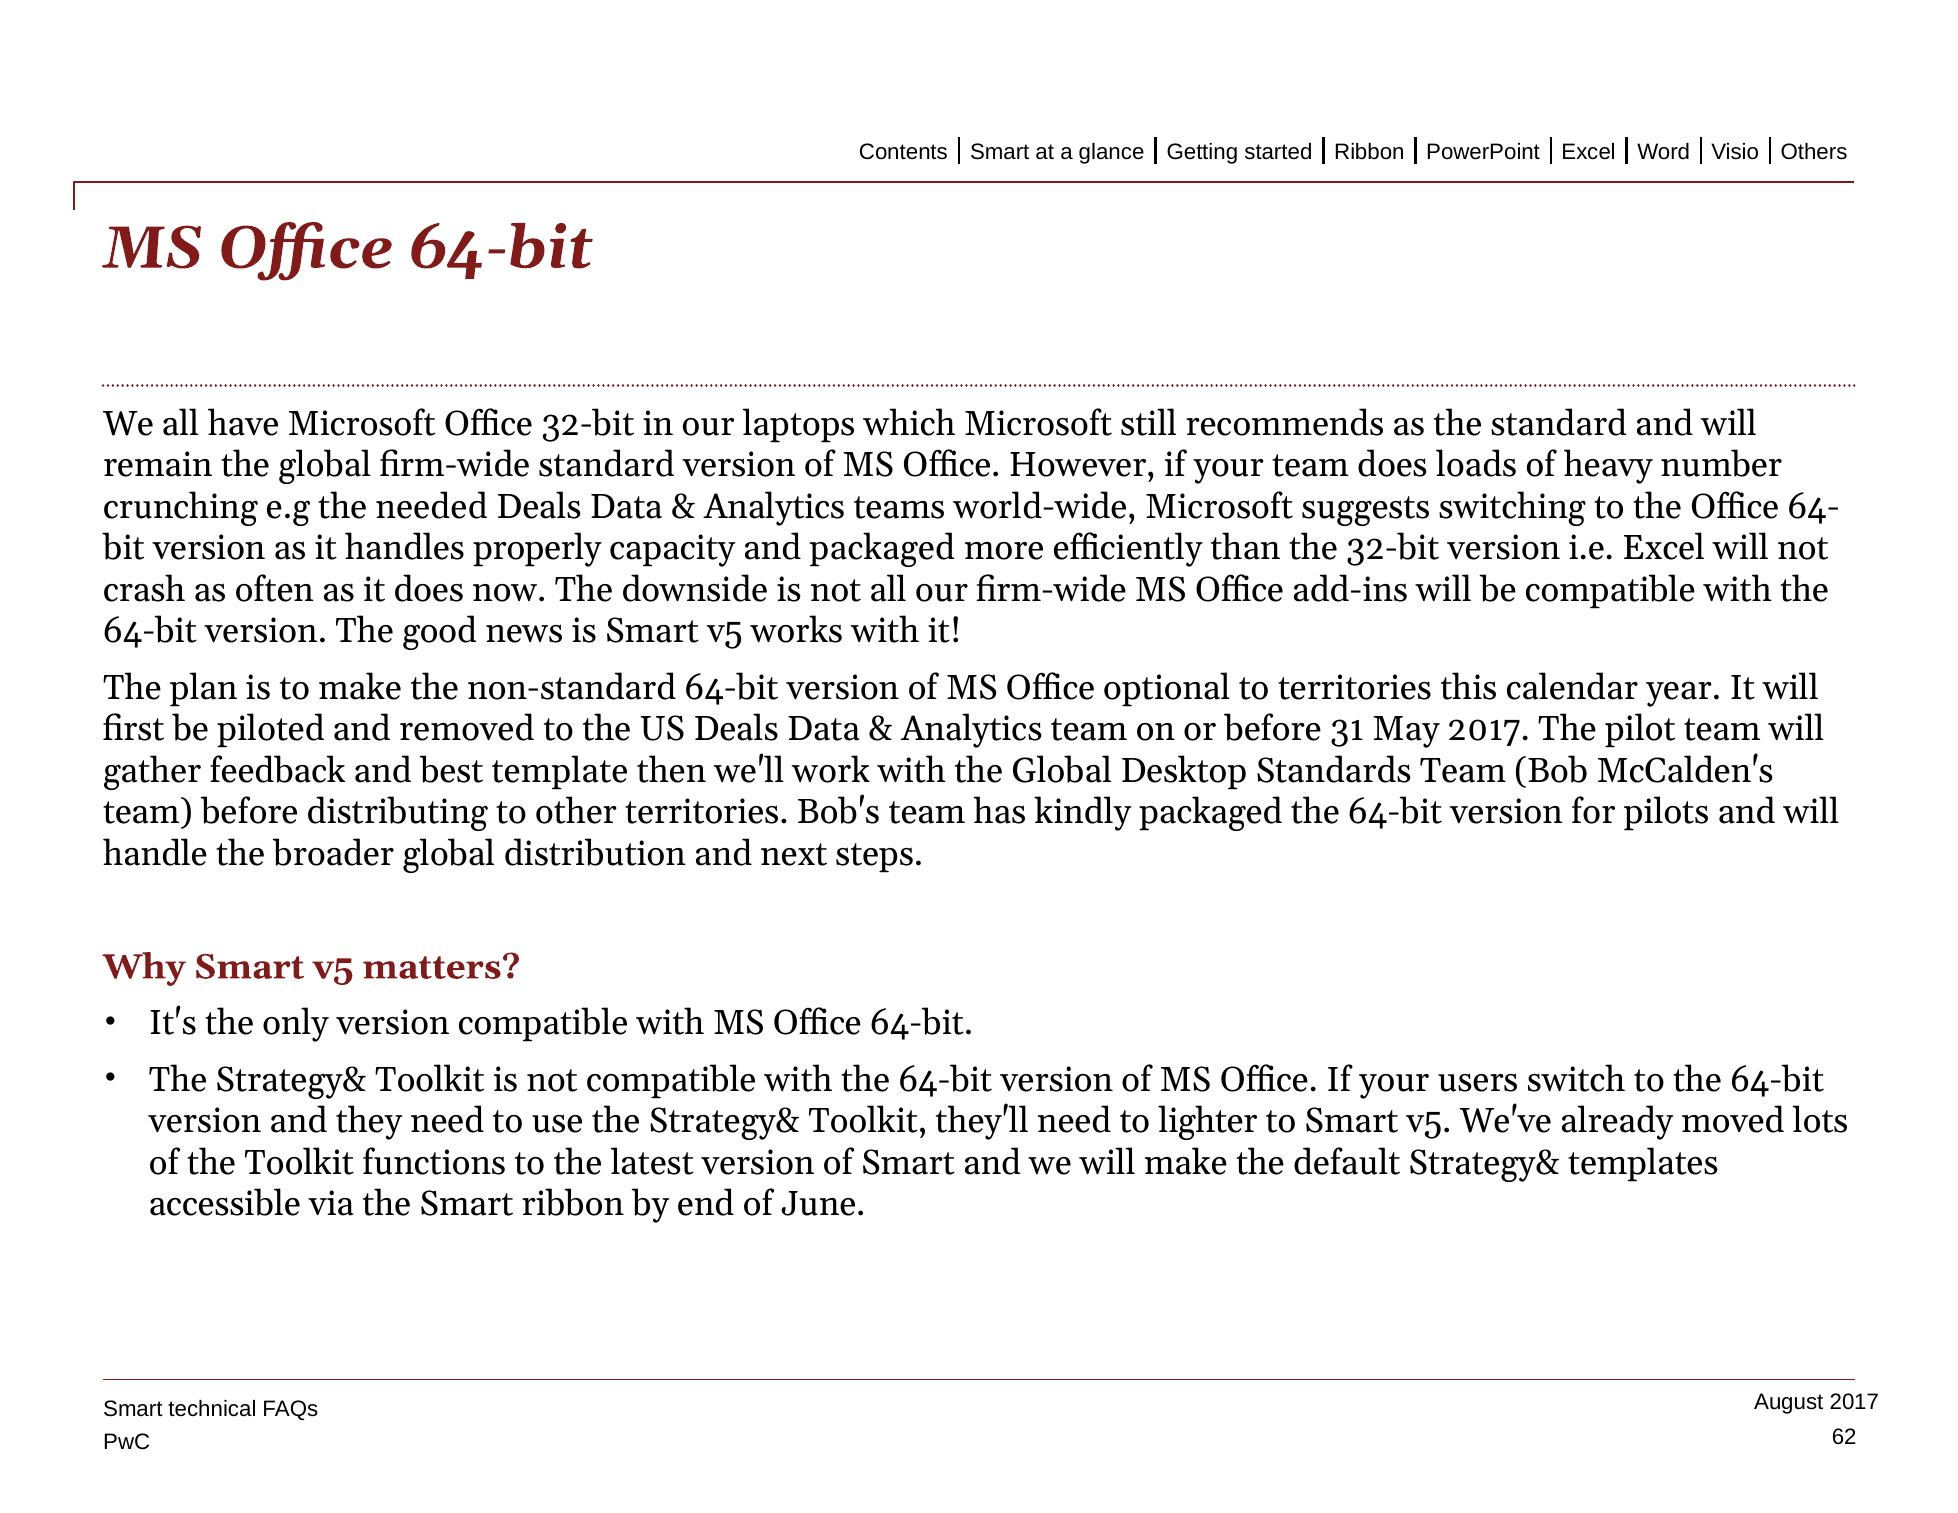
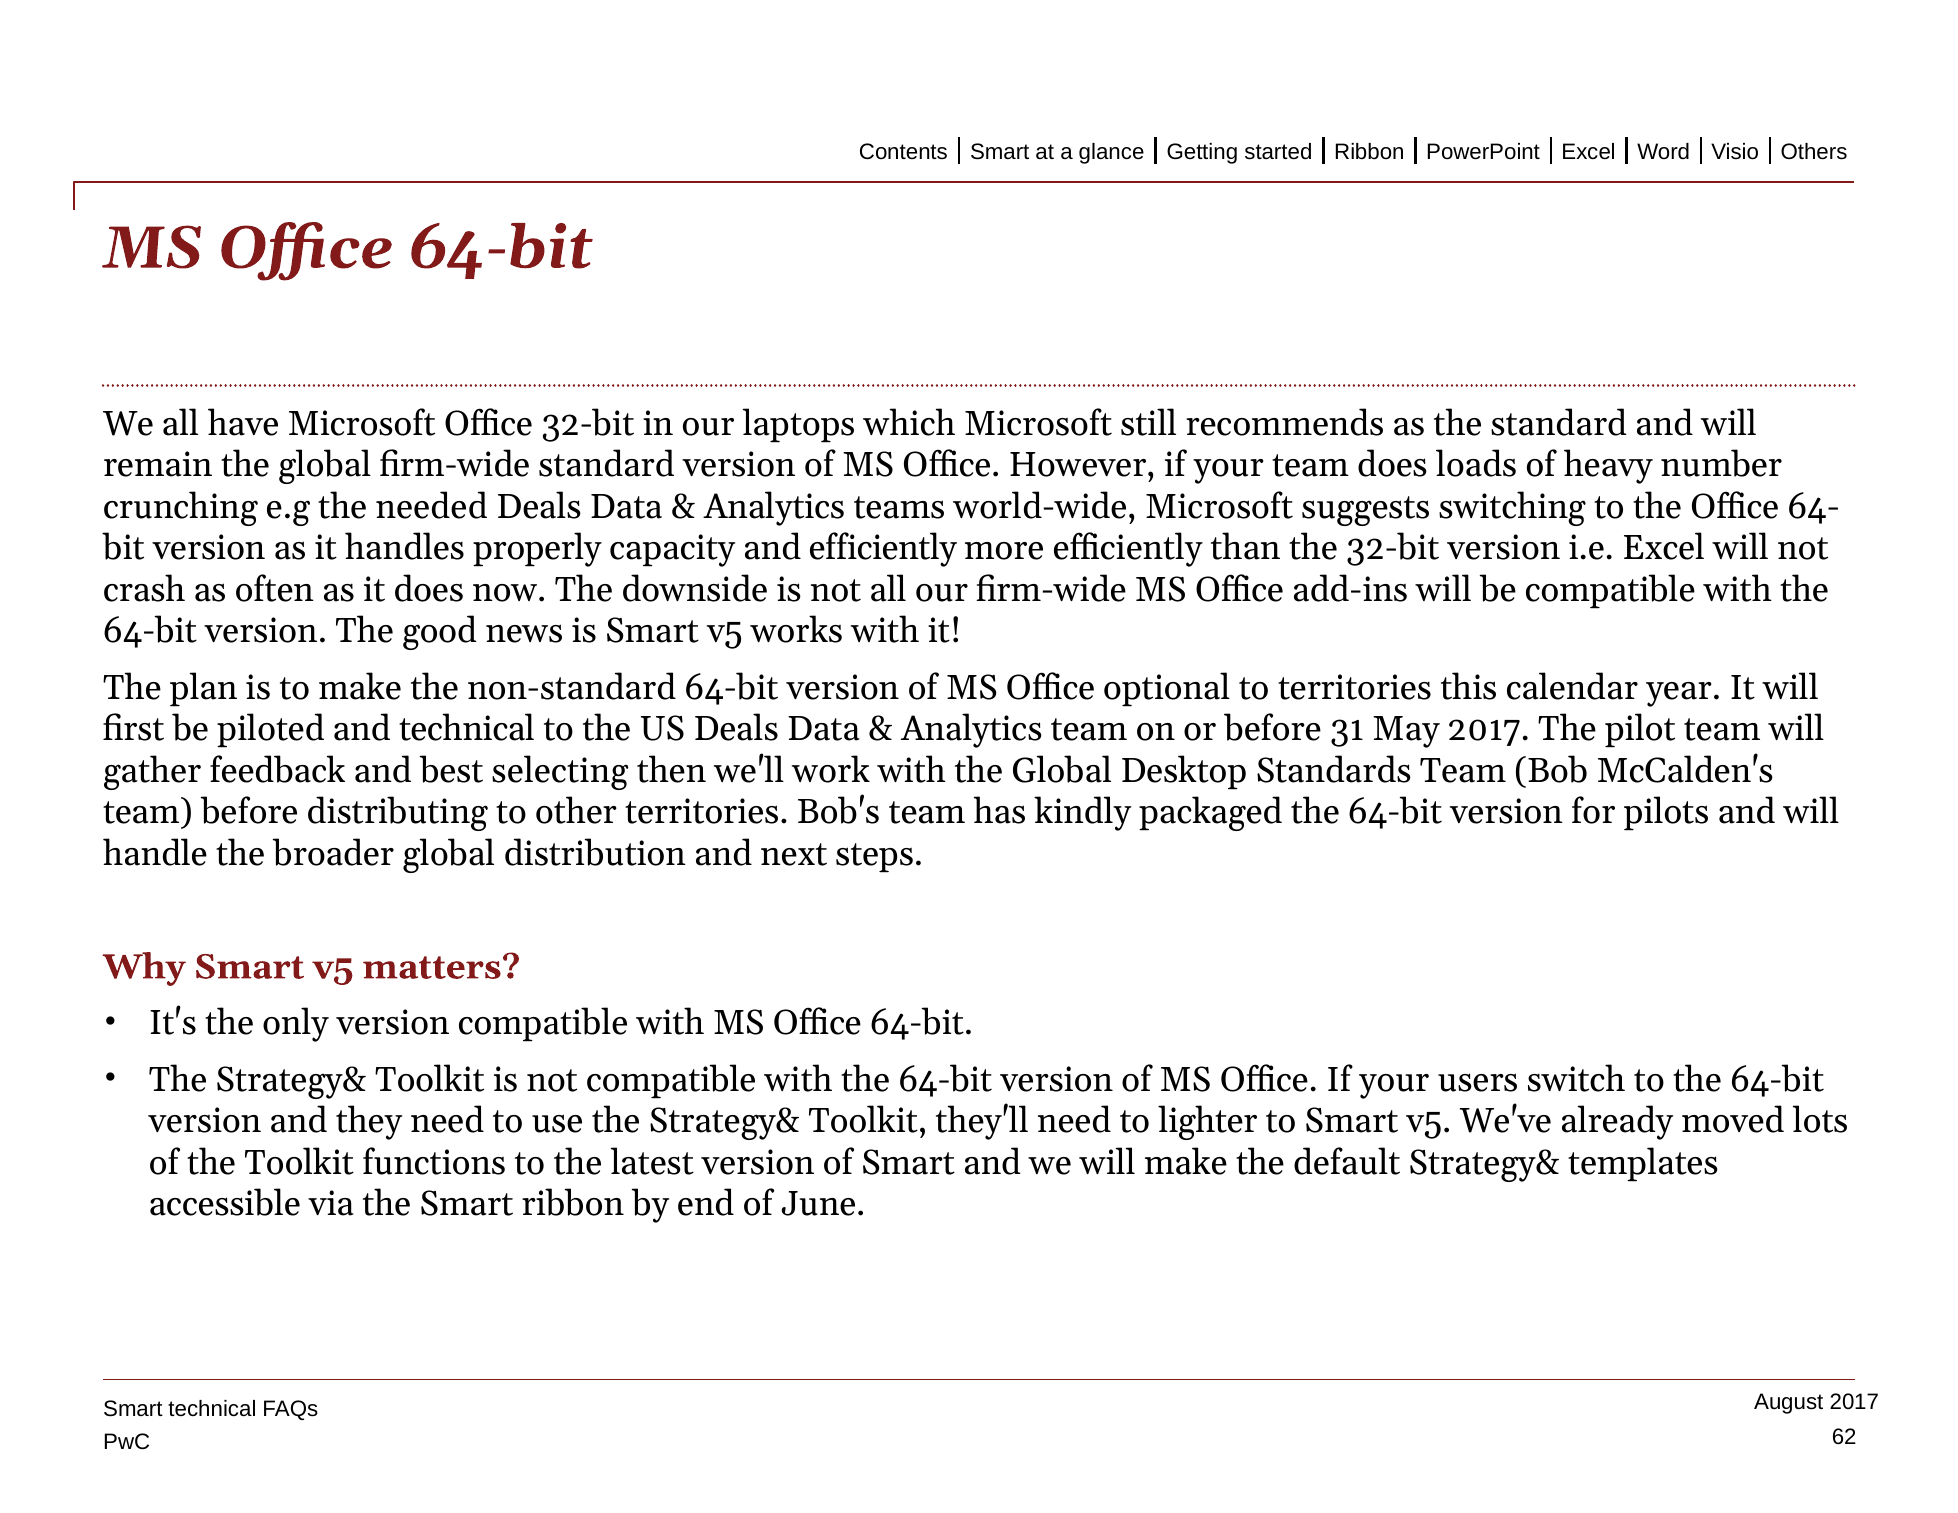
and packaged: packaged -> efficiently
and removed: removed -> technical
template: template -> selecting
